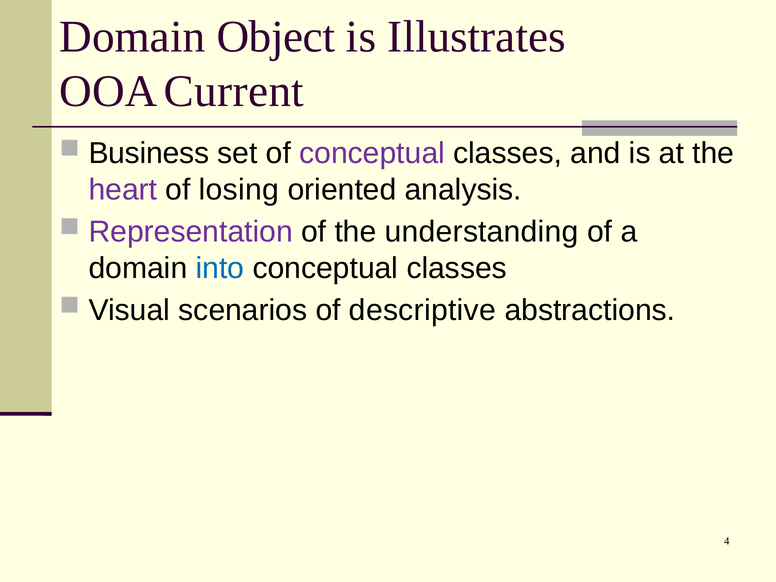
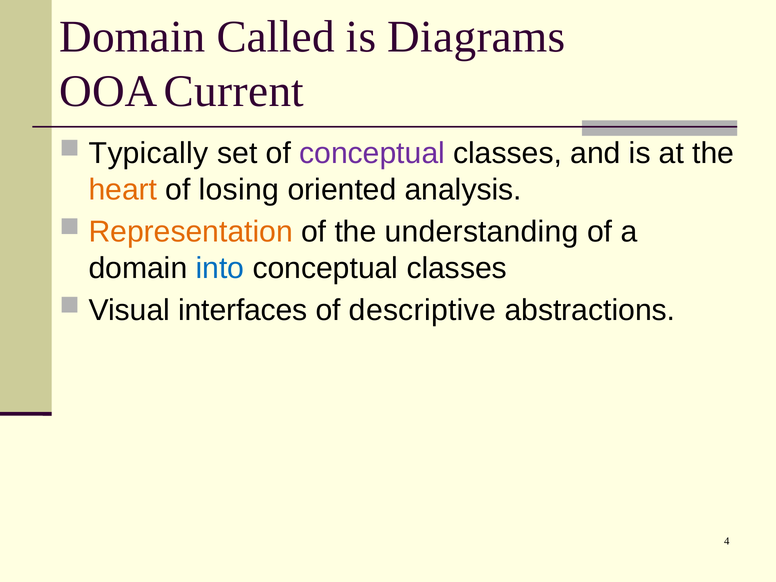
Object: Object -> Called
Illustrates: Illustrates -> Diagrams
Business: Business -> Typically
heart colour: purple -> orange
Representation colour: purple -> orange
scenarios: scenarios -> interfaces
